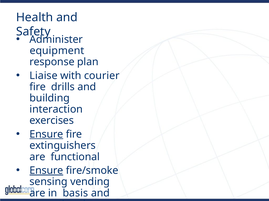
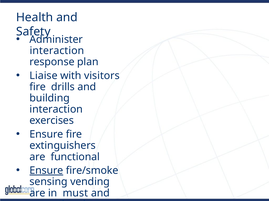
equipment at (57, 51): equipment -> interaction
courier: courier -> visitors
Ensure at (46, 135) underline: present -> none
basis: basis -> must
